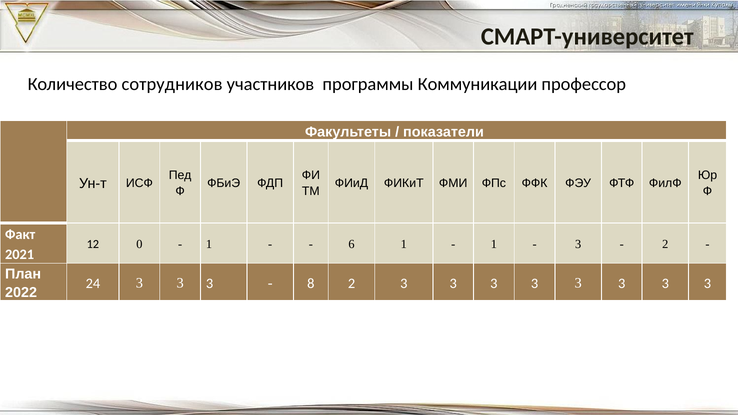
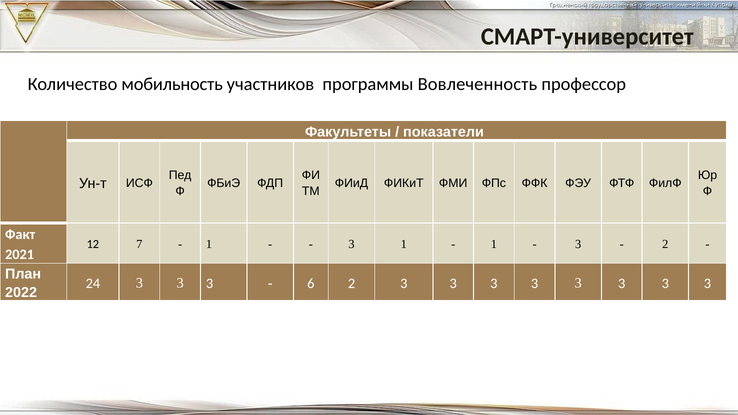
сотрудников: сотрудников -> мобильность
Коммуникации: Коммуникации -> Вовлеченность
0: 0 -> 7
6 at (352, 244): 6 -> 3
8: 8 -> 6
